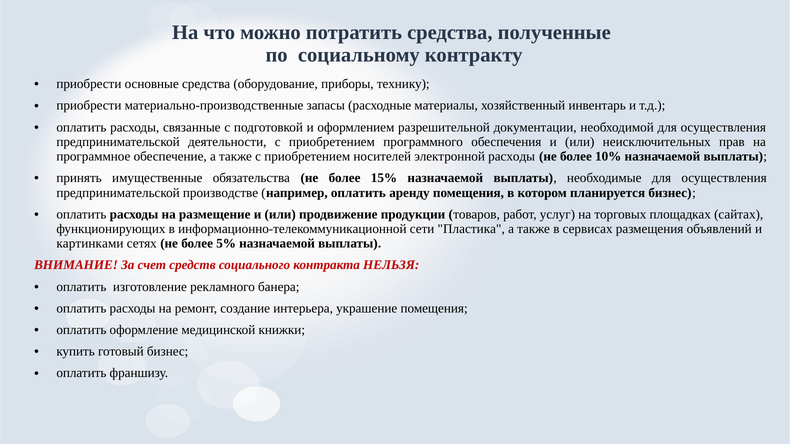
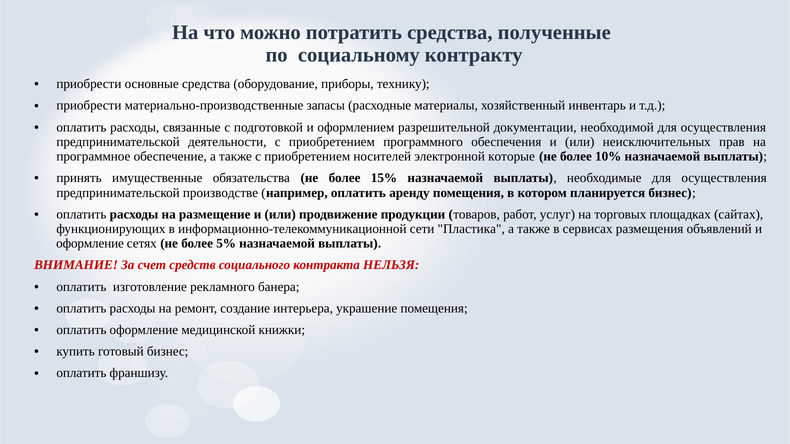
электронной расходы: расходы -> которые
картинками at (90, 244): картинками -> оформление
